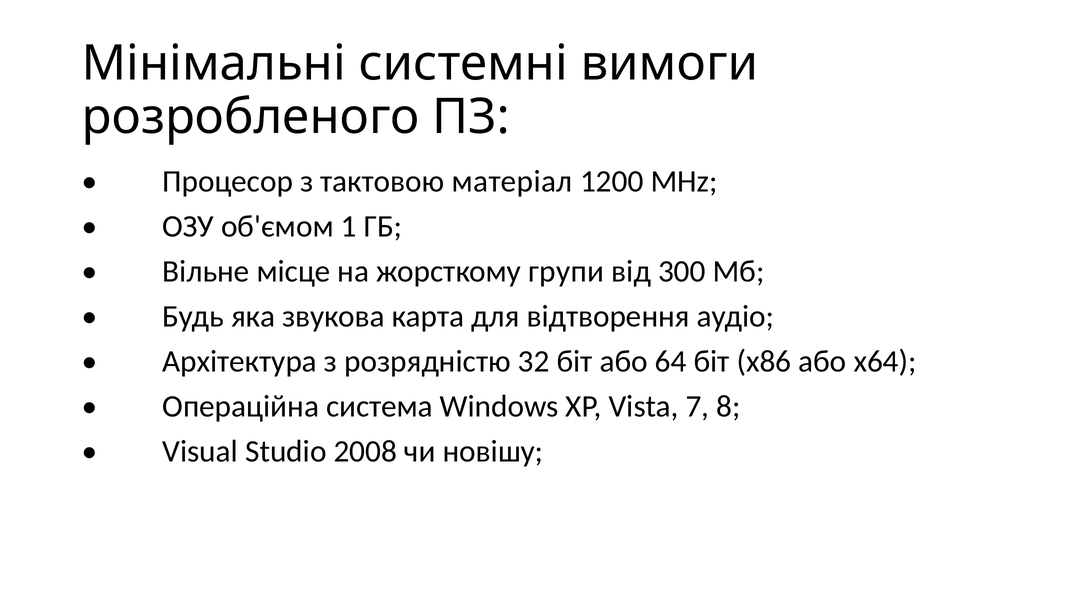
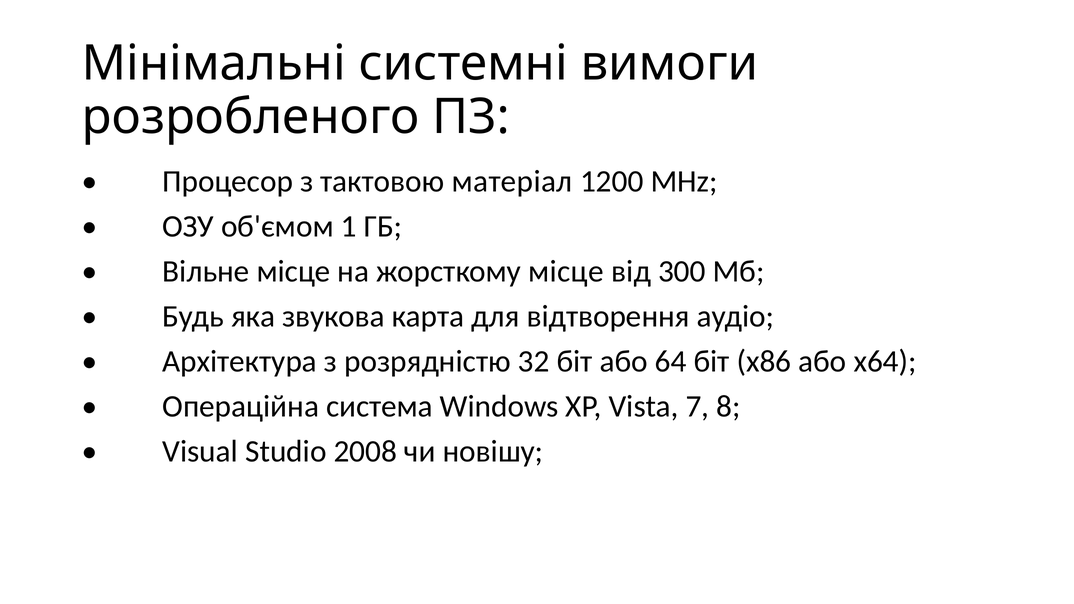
жорсткому групи: групи -> місце
